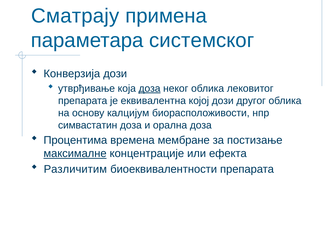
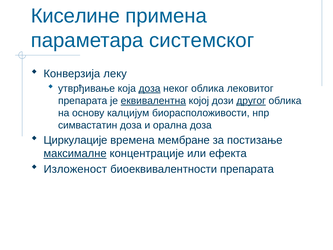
Сматрају: Сматрају -> Киселине
Конверзија дози: дози -> леку
еквивалентна underline: none -> present
другог underline: none -> present
Процентима: Процентима -> Циркулације
Различитим: Различитим -> Изложеност
